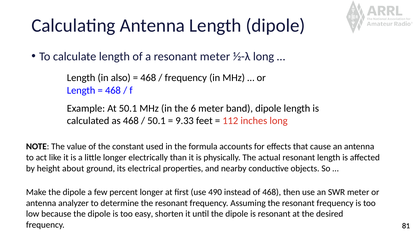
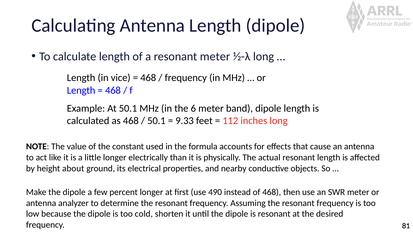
also: also -> vice
easy: easy -> cold
